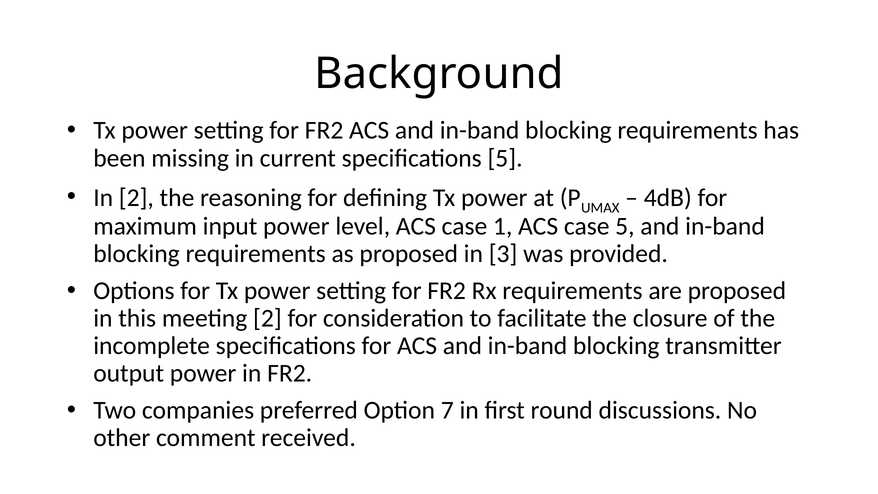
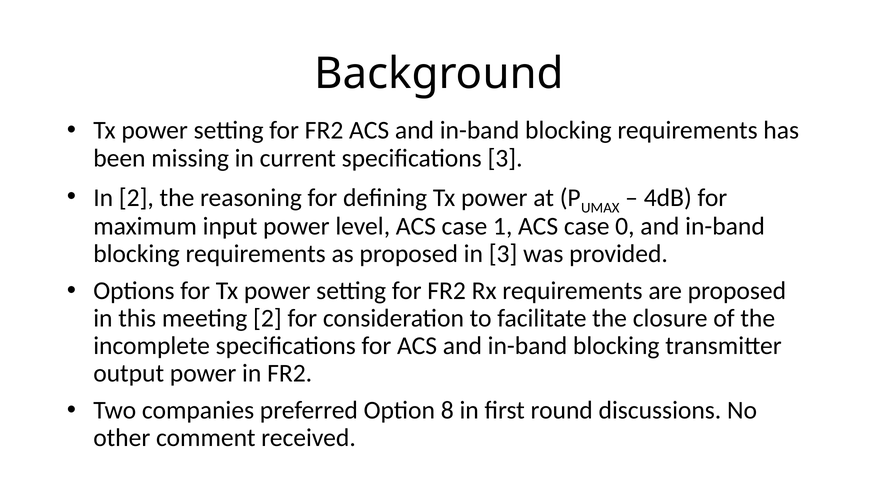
specifications 5: 5 -> 3
case 5: 5 -> 0
7: 7 -> 8
